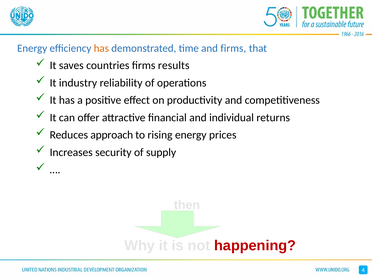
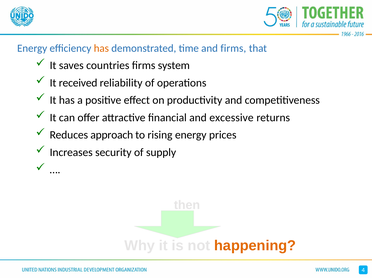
results: results -> system
industry: industry -> received
individual: individual -> excessive
happening colour: red -> orange
